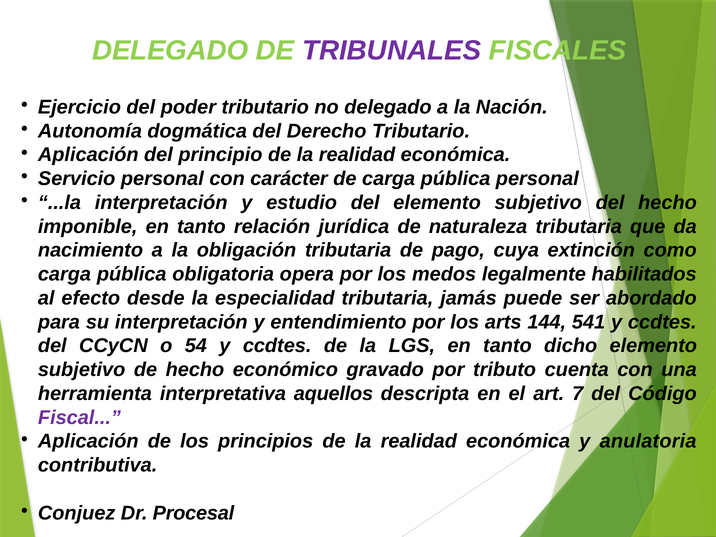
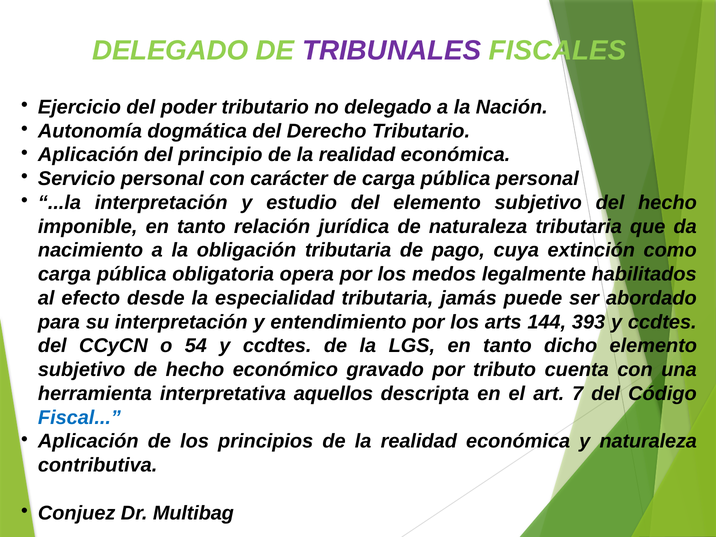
541: 541 -> 393
Fiscal colour: purple -> blue
y anulatoria: anulatoria -> naturaleza
Procesal: Procesal -> Multibag
